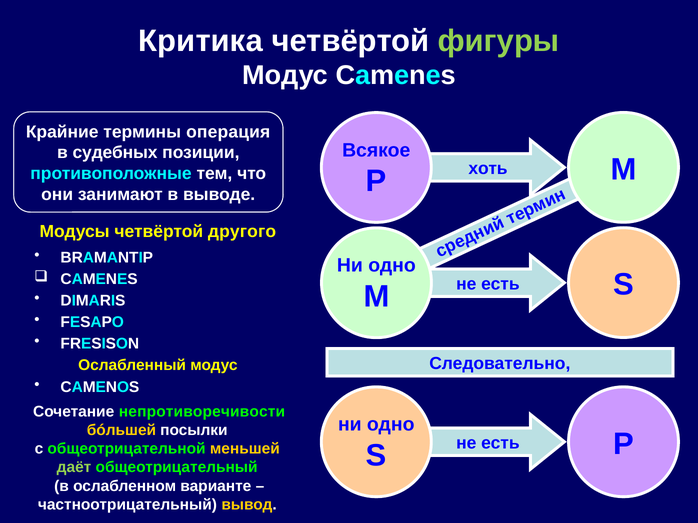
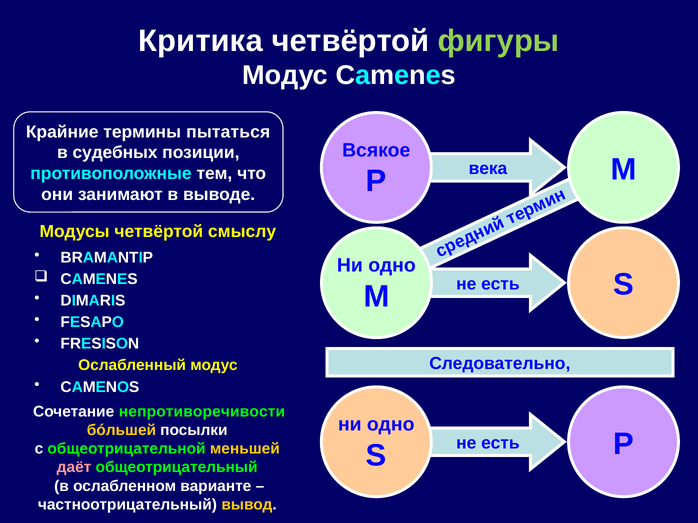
операция: операция -> пытаться
хоть: хоть -> века
другого: другого -> смыслу
даёт colour: light green -> pink
